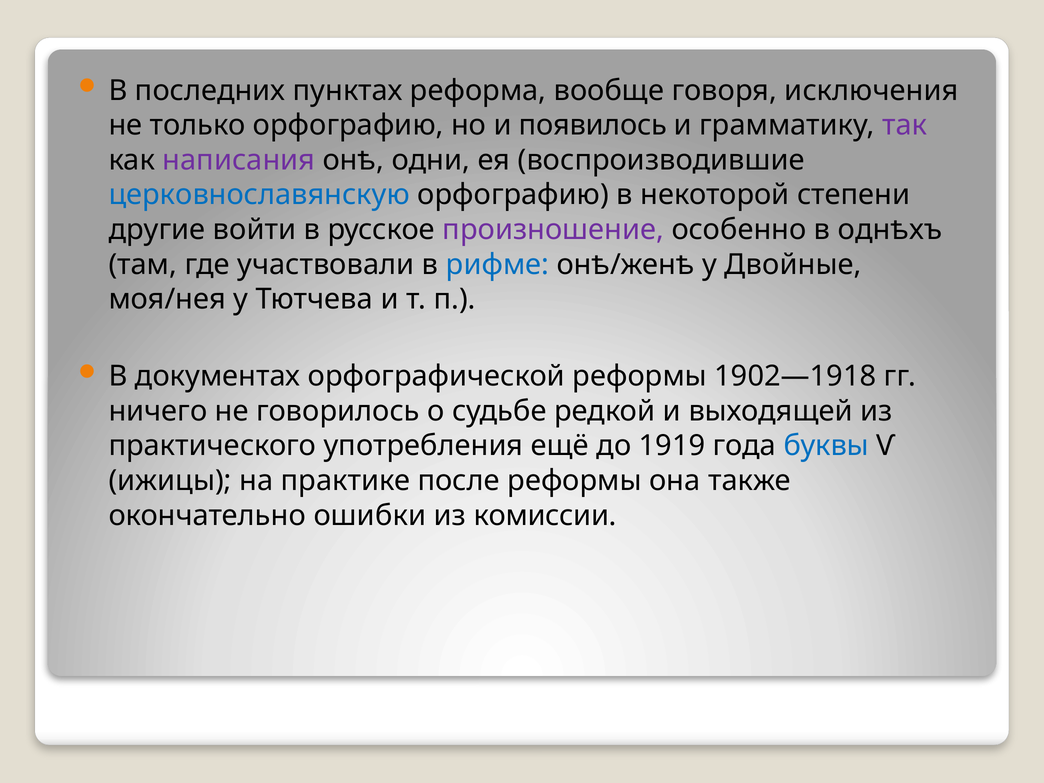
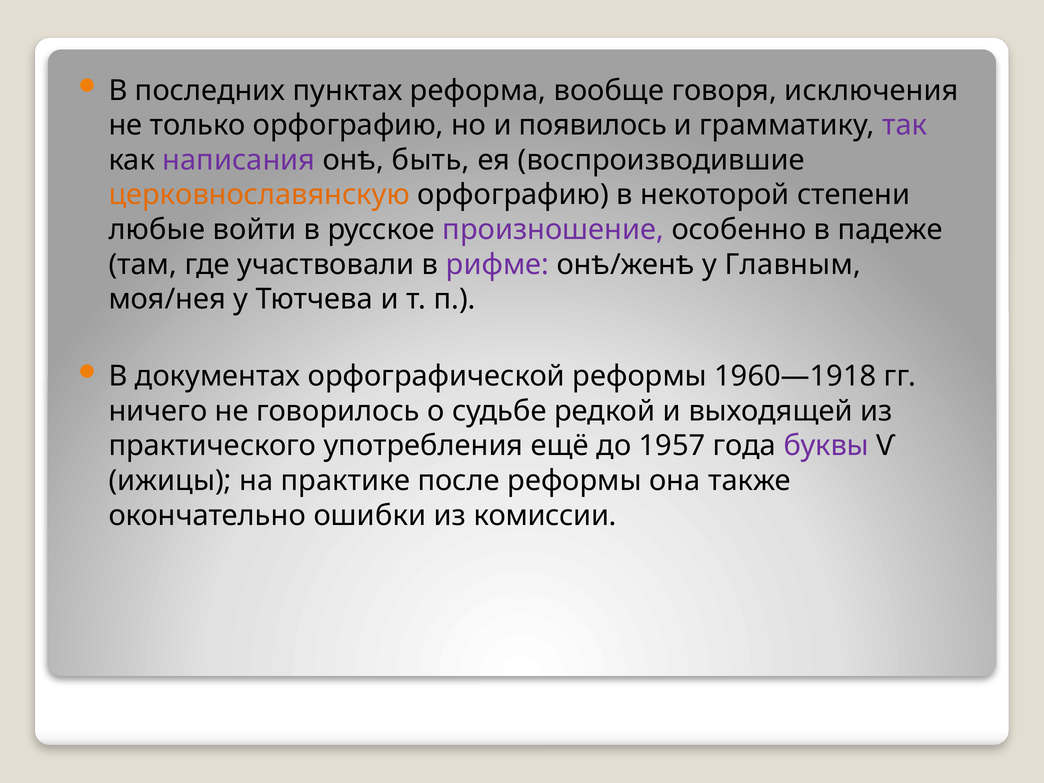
одни: одни -> быть
церковнославянскую colour: blue -> orange
другие: другие -> любые
однѣхъ: однѣхъ -> падеже
рифме colour: blue -> purple
Двойные: Двойные -> Главным
1902—1918: 1902—1918 -> 1960—1918
1919: 1919 -> 1957
буквы colour: blue -> purple
